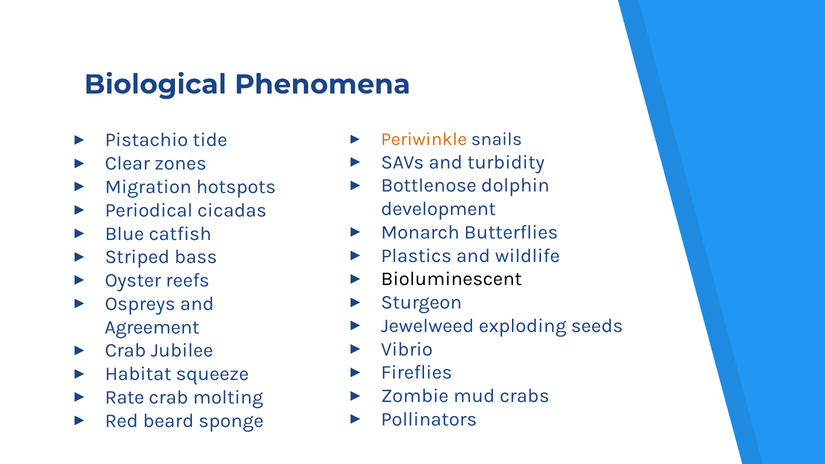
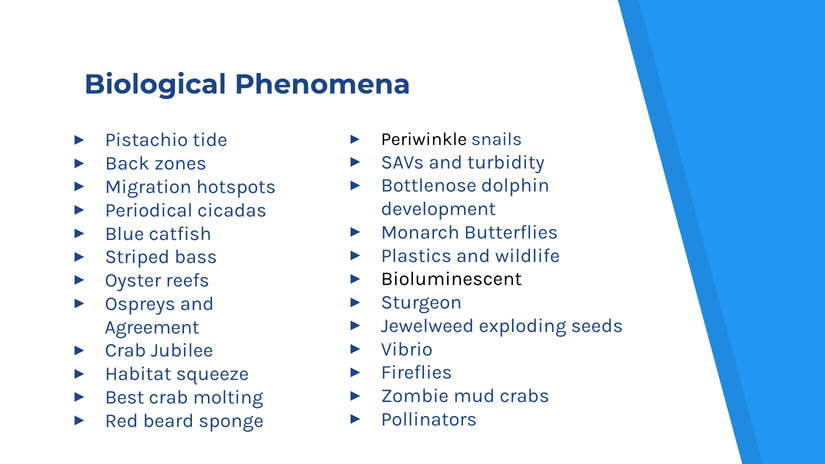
Periwinkle colour: orange -> black
Clear: Clear -> Back
Rate: Rate -> Best
